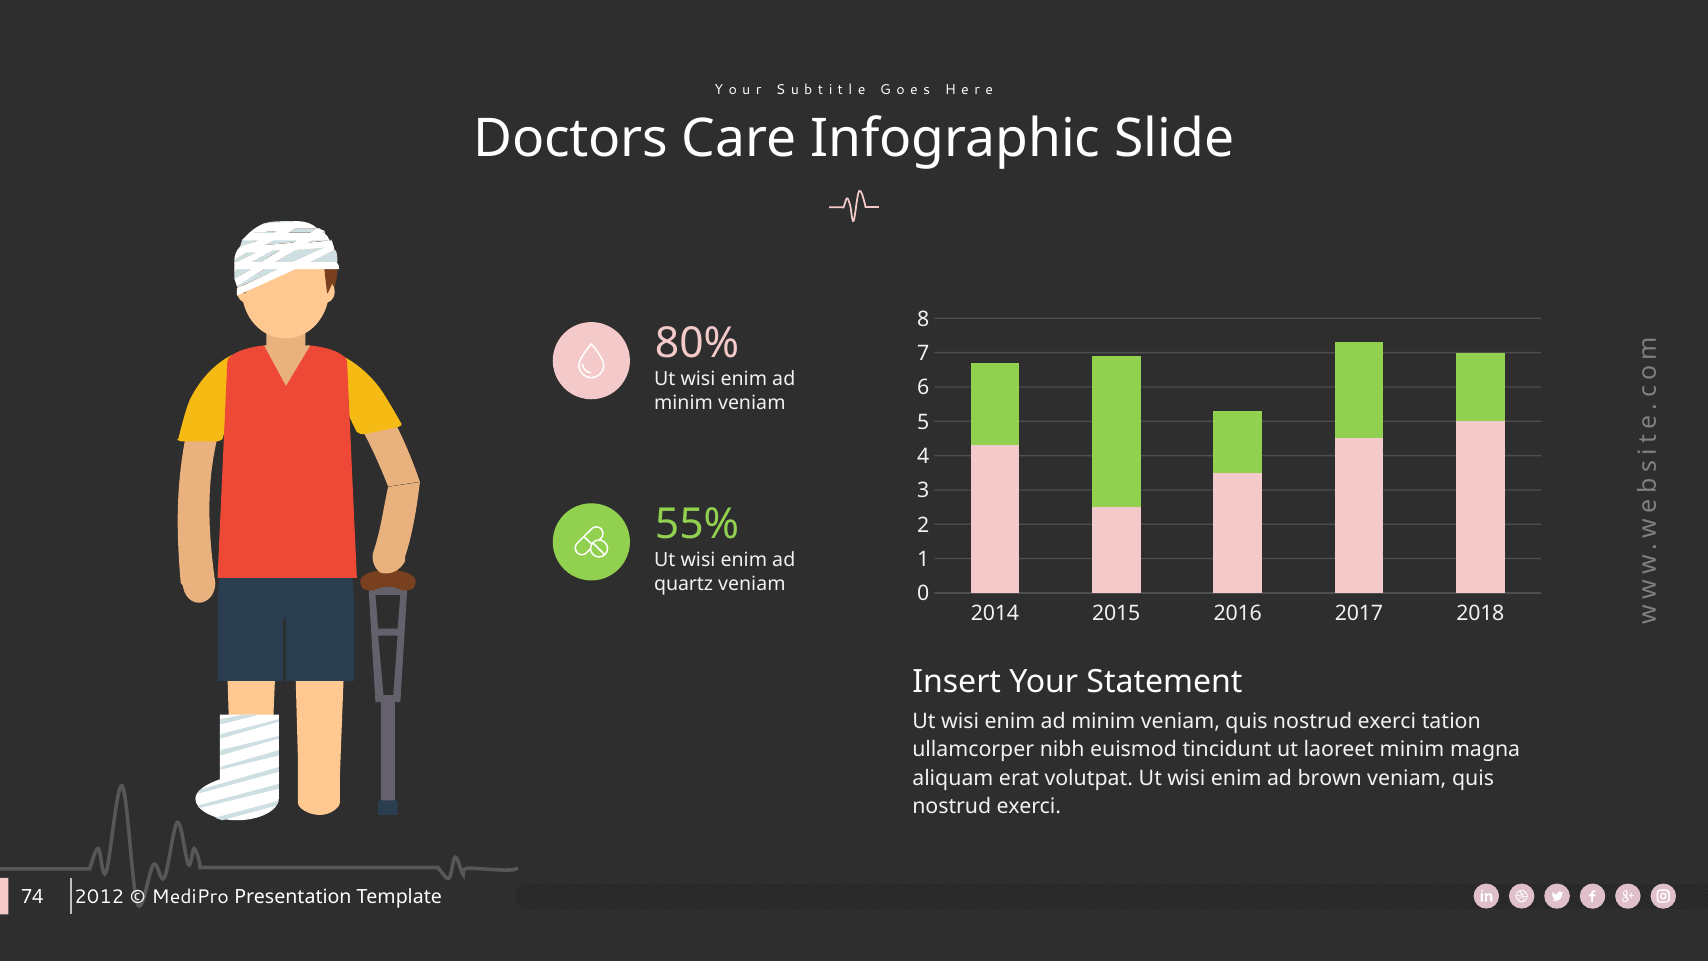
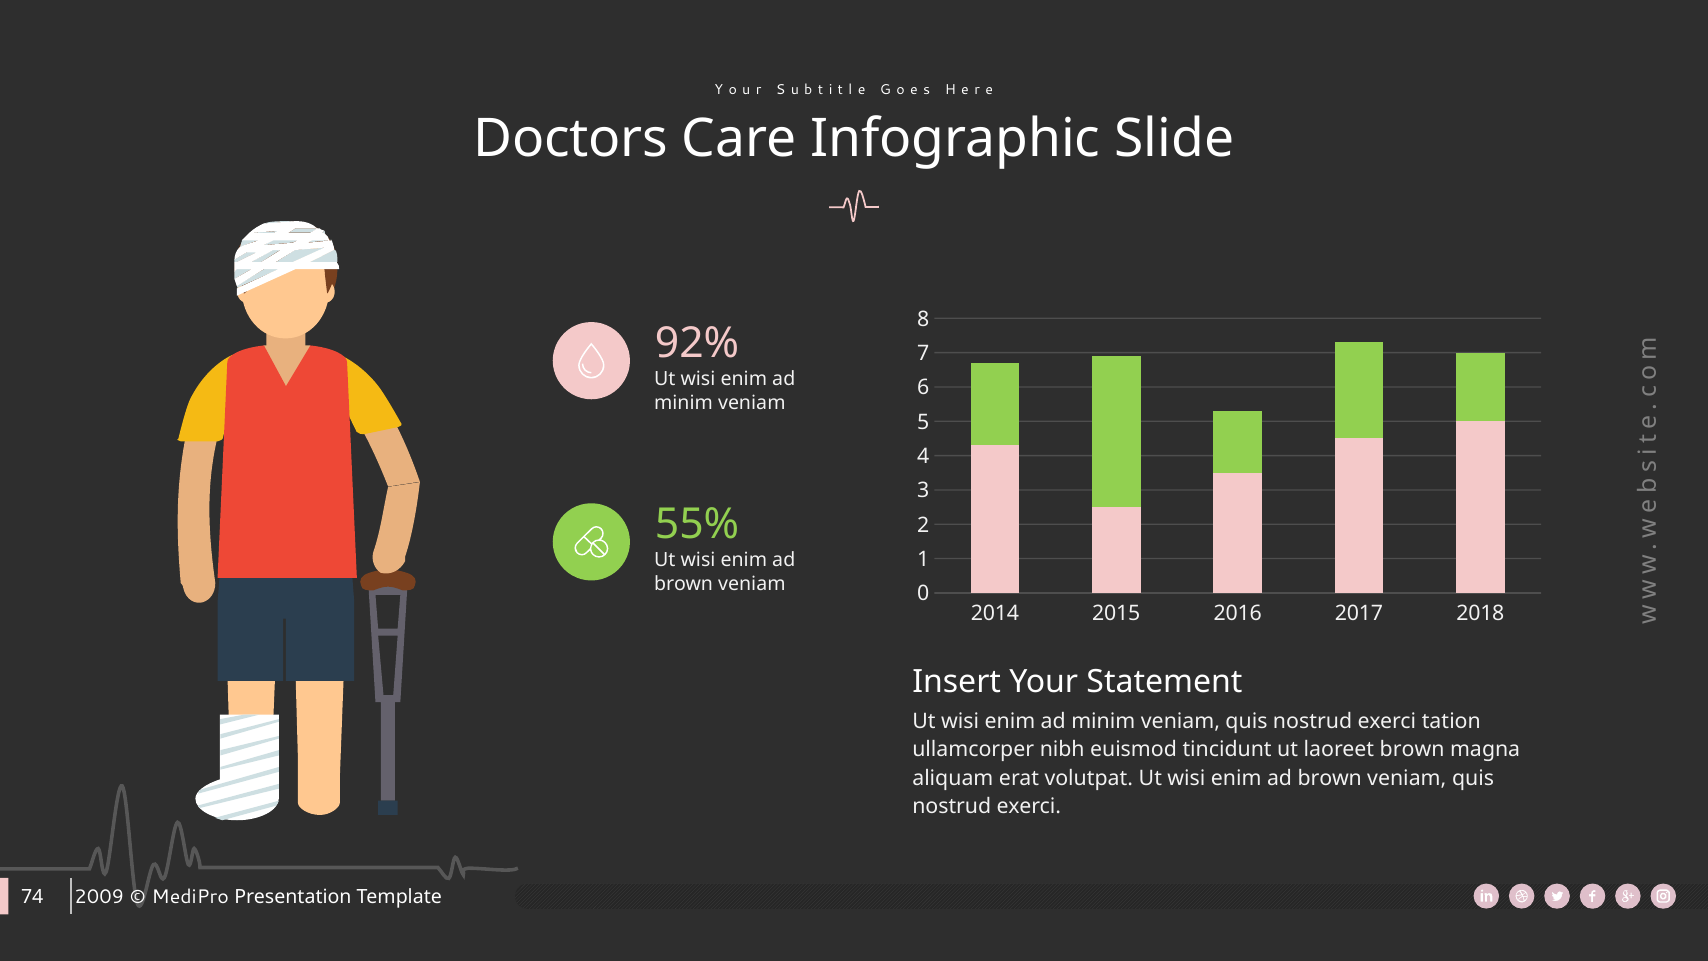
80%: 80% -> 92%
quartz at (684, 584): quartz -> brown
laoreet minim: minim -> brown
2012: 2012 -> 2009
